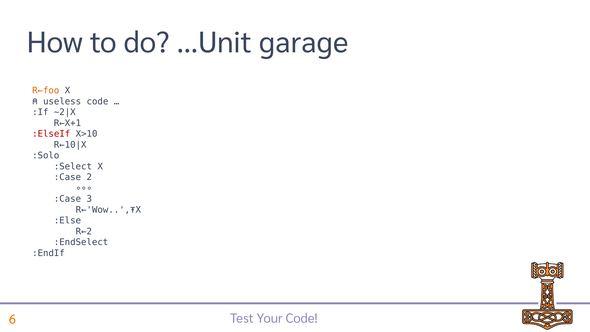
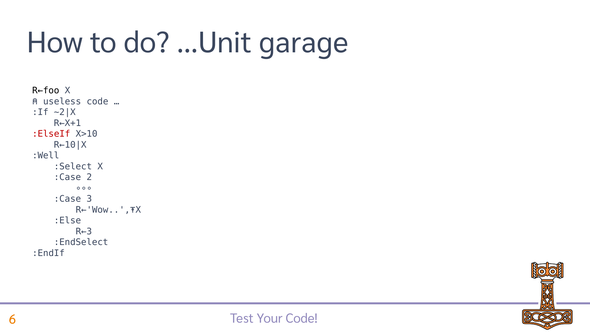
R←foo colour: orange -> black
:Solo: :Solo -> :Well
R←2: R←2 -> R←3
